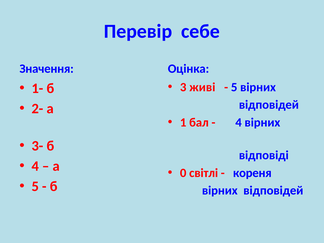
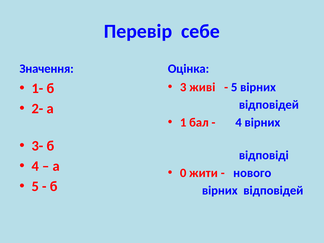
світлі: світлі -> жити
кореня: кореня -> нового
